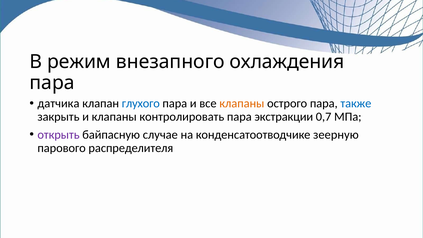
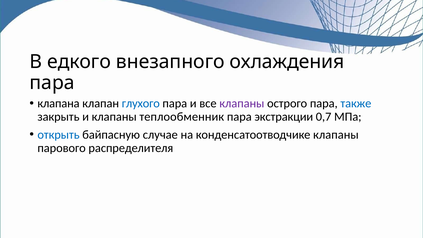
режим: режим -> едкого
датчика: датчика -> клапана
клапаны at (242, 104) colour: orange -> purple
контролировать: контролировать -> теплообменник
открыть colour: purple -> blue
конденсатоотводчике зеерную: зеерную -> клапаны
